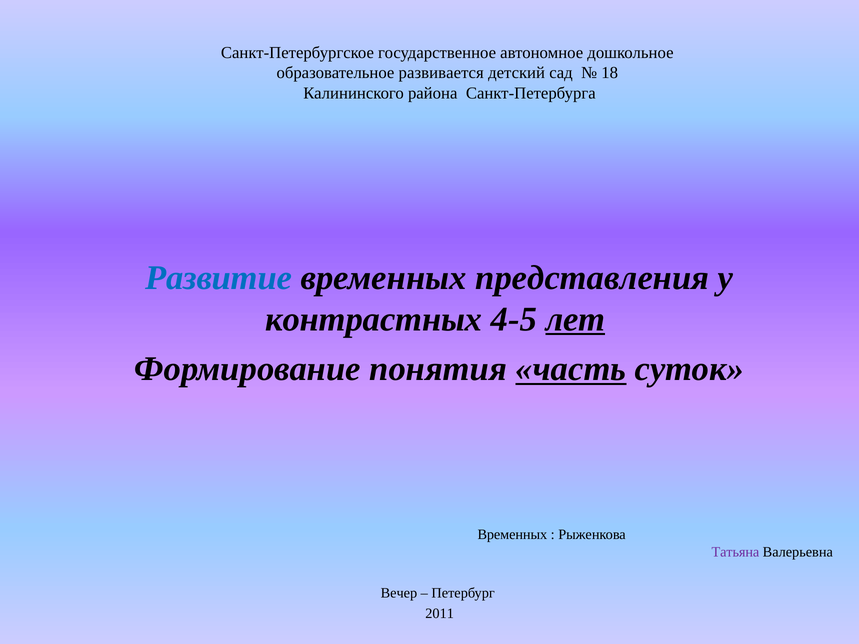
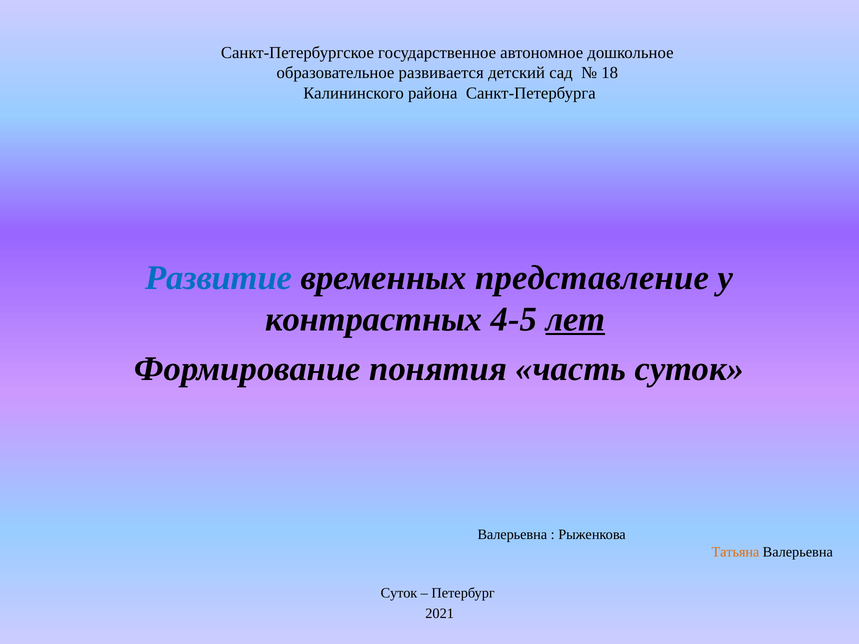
представления: представления -> представление
часть underline: present -> none
Временных at (512, 535): Временных -> Валерьевна
Татьяна colour: purple -> orange
Вечер at (399, 593): Вечер -> Суток
2011: 2011 -> 2021
